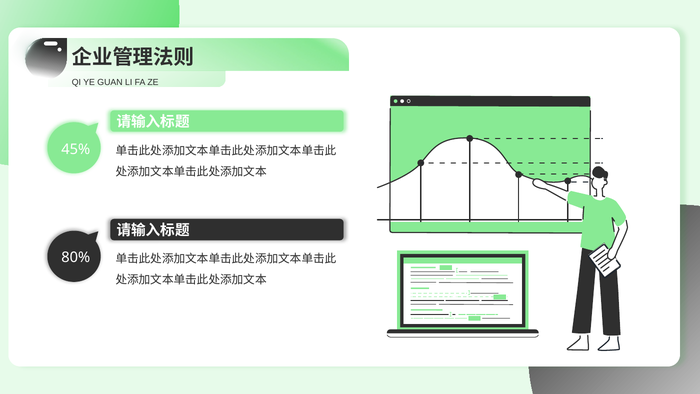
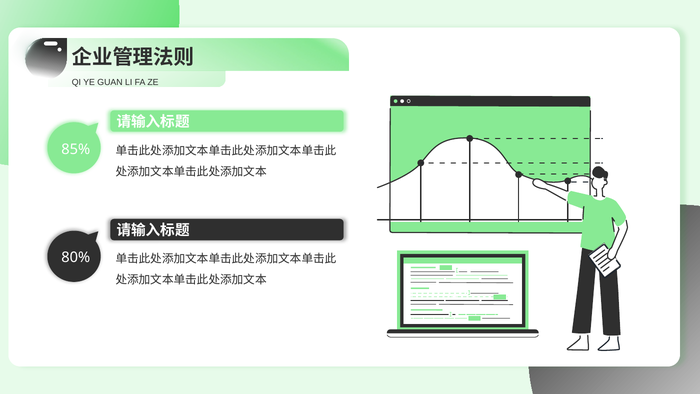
45%: 45% -> 85%
